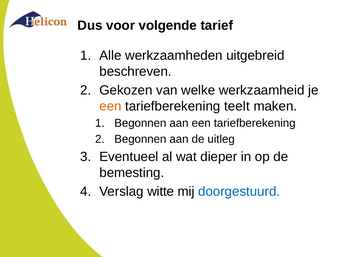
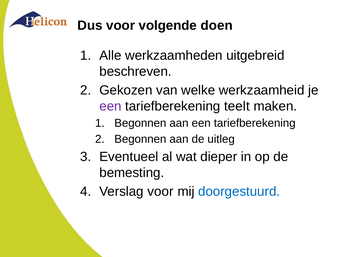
tarief: tarief -> doen
een at (110, 106) colour: orange -> purple
Verslag witte: witte -> voor
